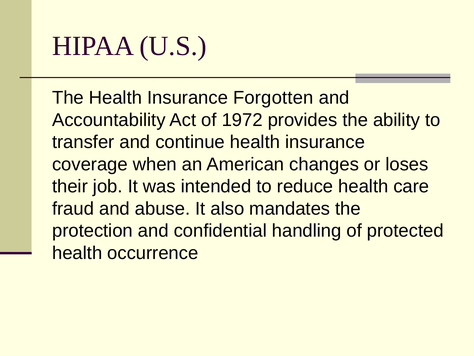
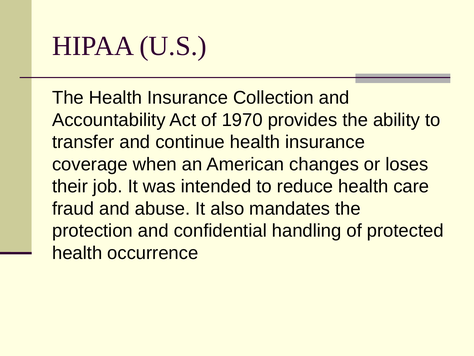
Forgotten: Forgotten -> Collection
1972: 1972 -> 1970
